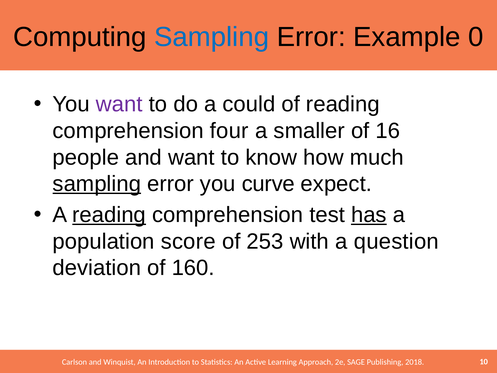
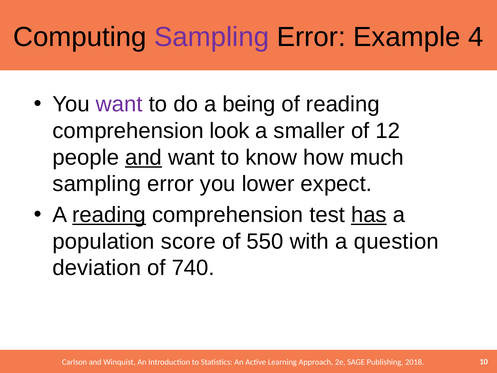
Sampling at (212, 37) colour: blue -> purple
0: 0 -> 4
could: could -> being
four: four -> look
16: 16 -> 12
and at (143, 157) underline: none -> present
sampling at (97, 184) underline: present -> none
curve: curve -> lower
253: 253 -> 550
160: 160 -> 740
